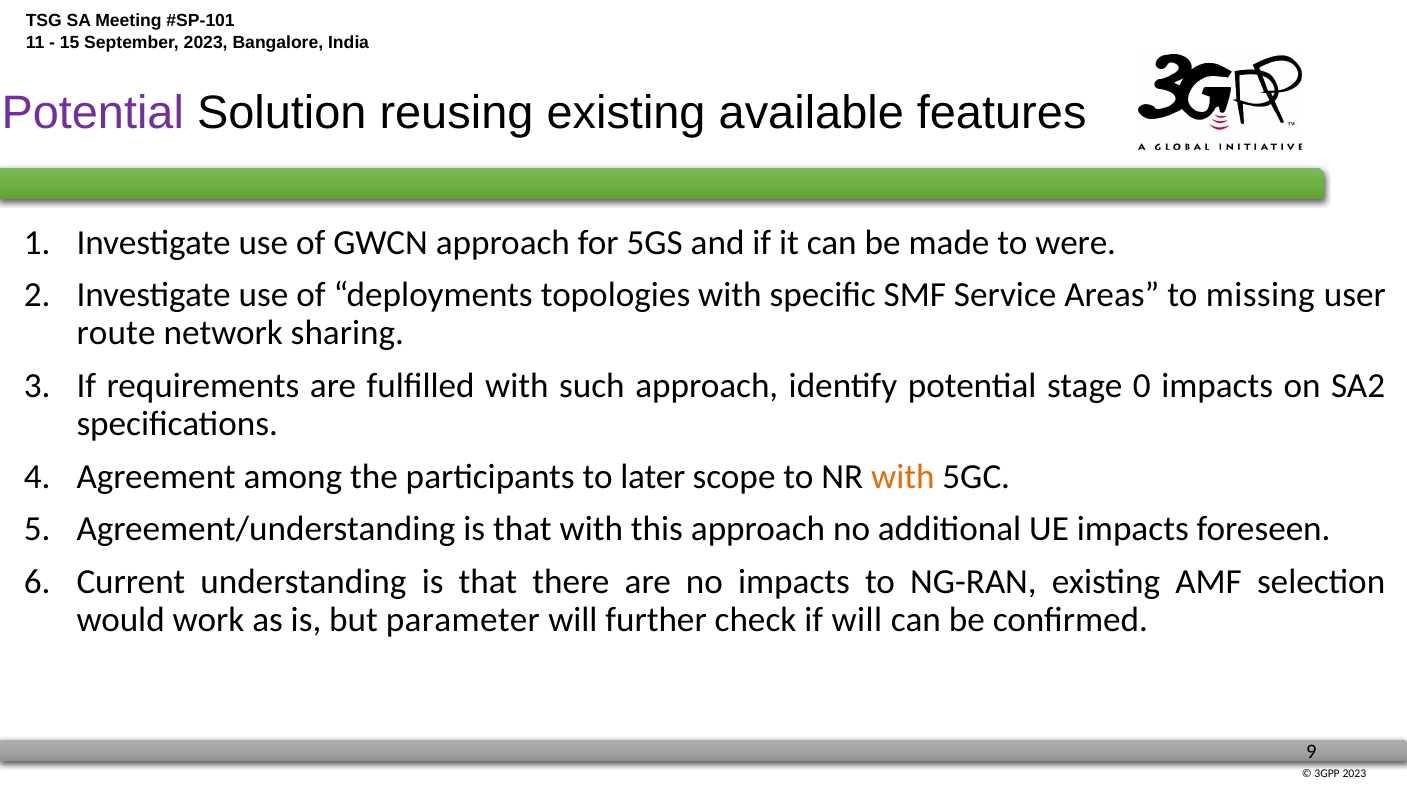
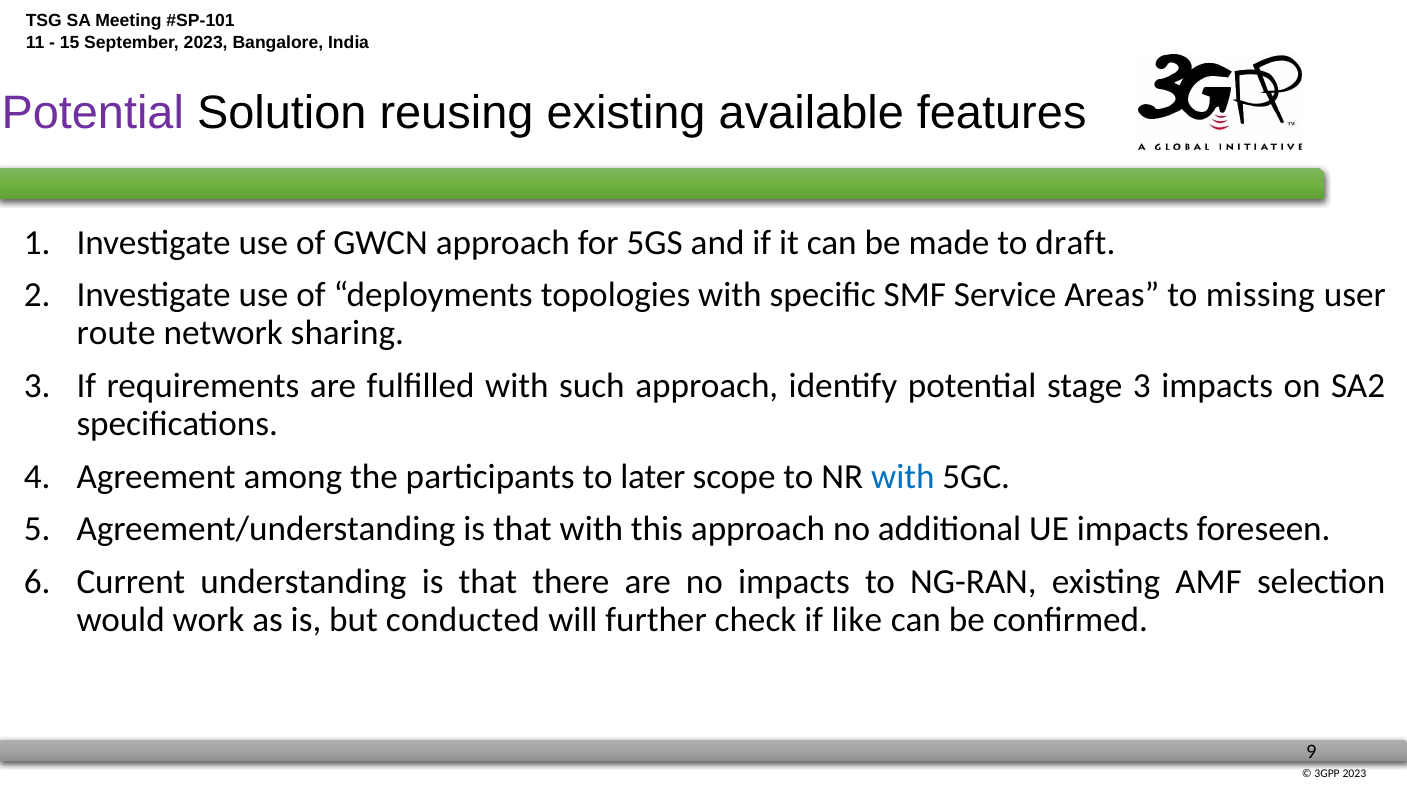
were: were -> draft
stage 0: 0 -> 3
with at (903, 477) colour: orange -> blue
parameter: parameter -> conducted
if will: will -> like
